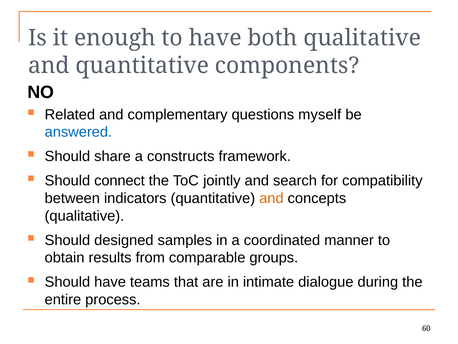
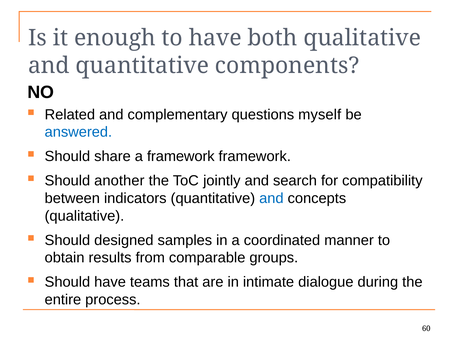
a constructs: constructs -> framework
connect: connect -> another
and at (271, 198) colour: orange -> blue
